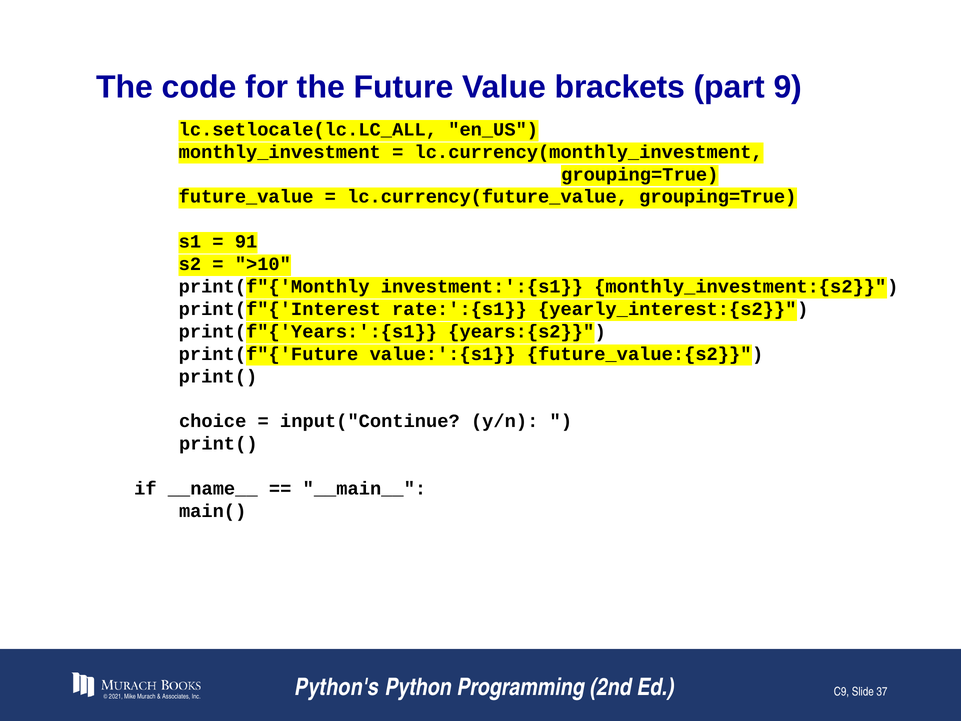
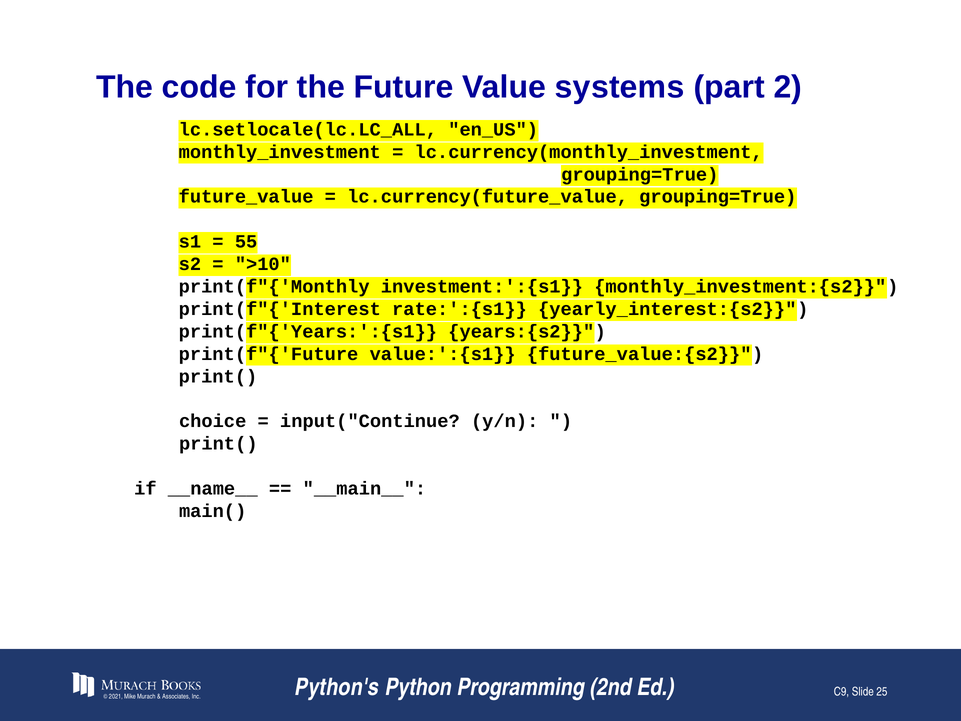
brackets: brackets -> systems
9: 9 -> 2
91: 91 -> 55
37: 37 -> 25
